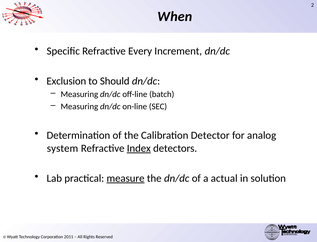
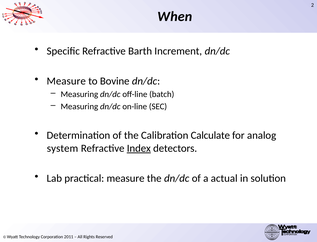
Every: Every -> Barth
Exclusion at (66, 81): Exclusion -> Measure
Should: Should -> Bovine
Detector: Detector -> Calculate
measure at (126, 178) underline: present -> none
